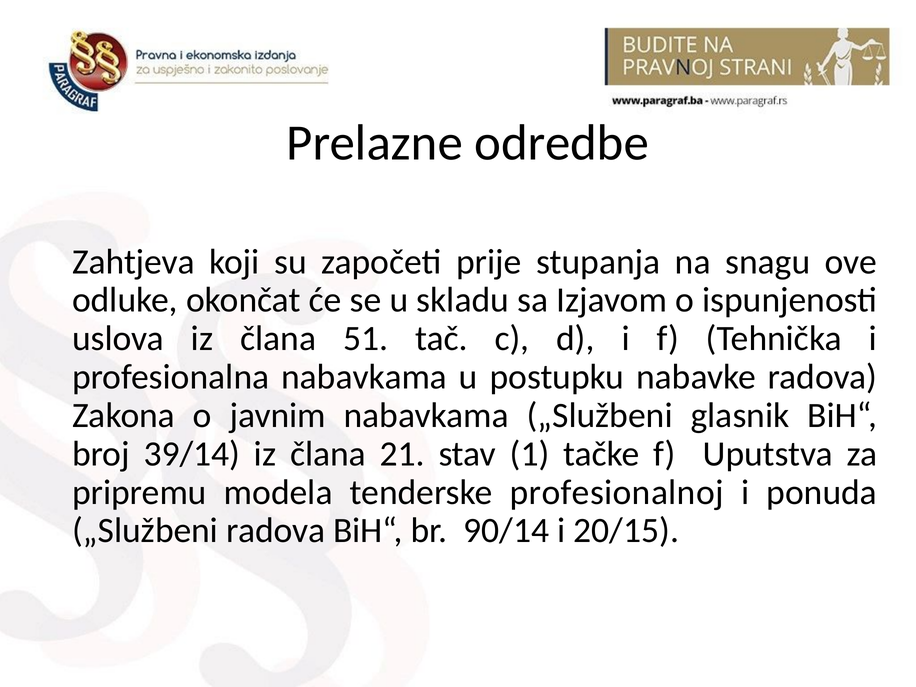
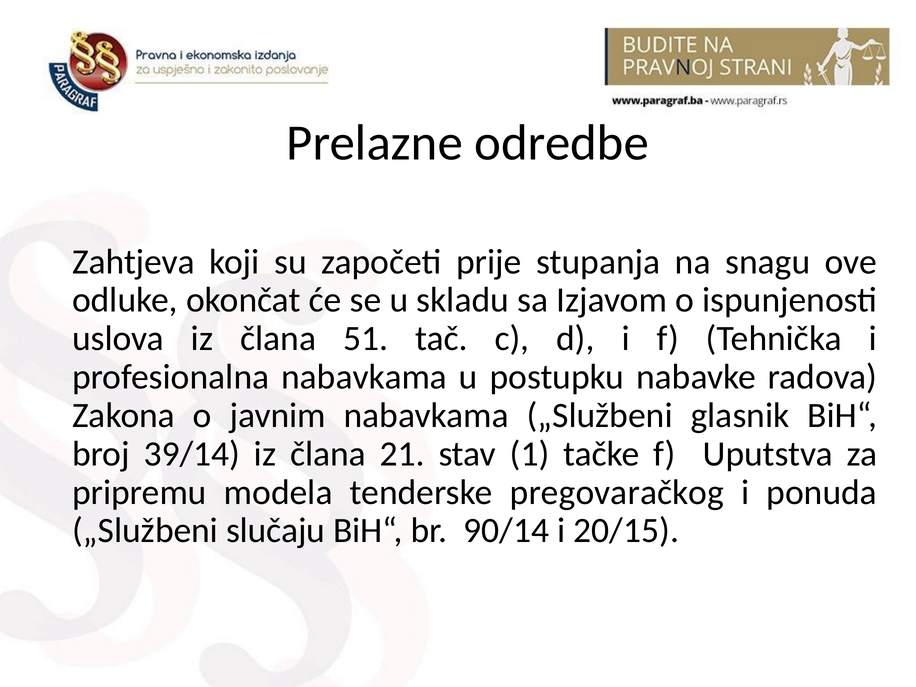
profesionalnoj: profesionalnoj -> pregovaračkog
„Službeni radova: radova -> slučaju
